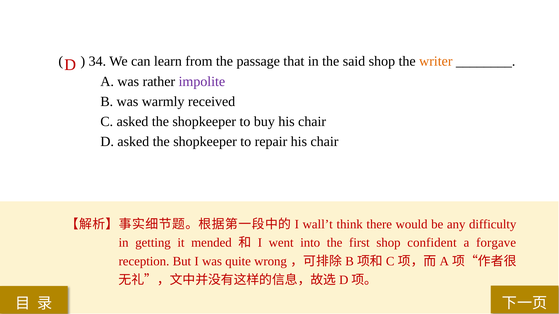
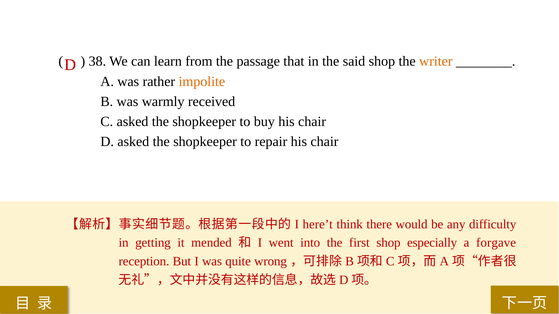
34: 34 -> 38
impolite colour: purple -> orange
wall’t: wall’t -> here’t
confident: confident -> especially
